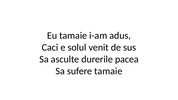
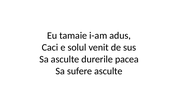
sufere tamaie: tamaie -> asculte
